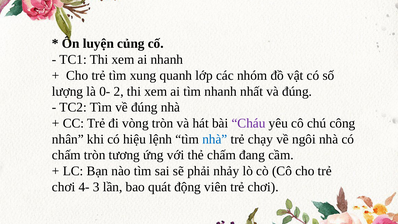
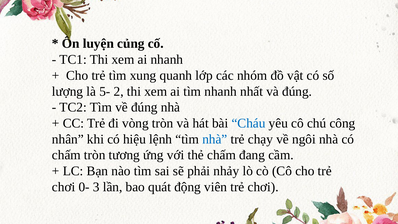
0-: 0- -> 5-
Cháu colour: purple -> blue
4-: 4- -> 0-
